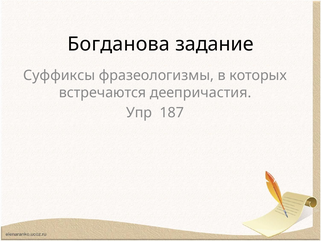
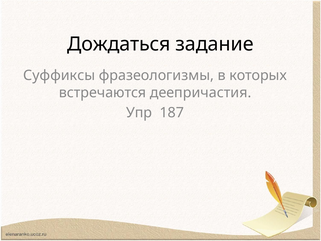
Богданова: Богданова -> Дождаться
